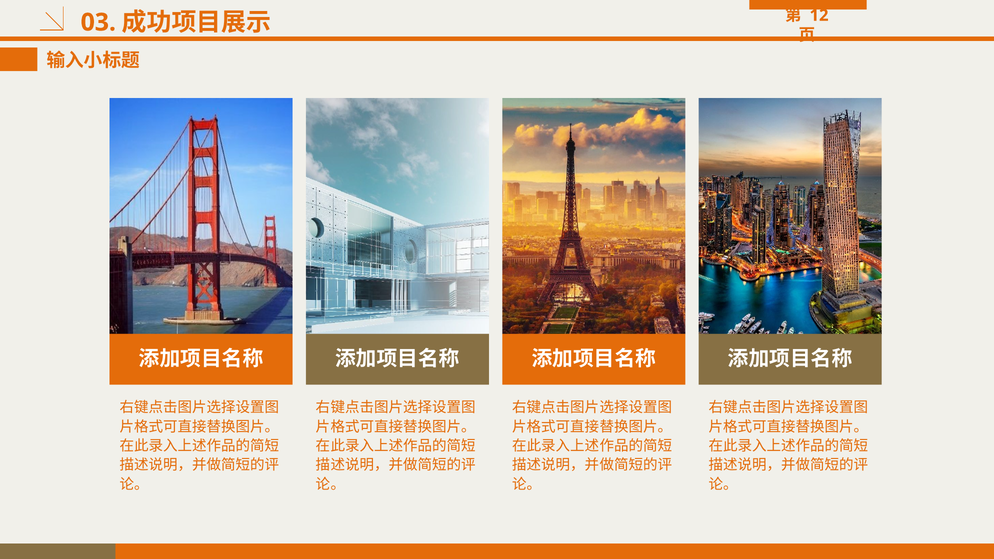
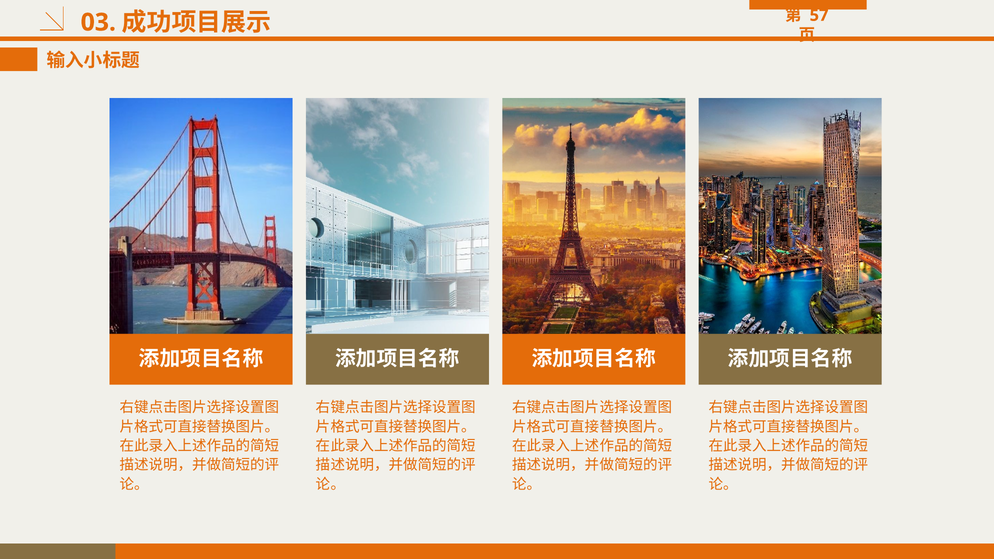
12: 12 -> 57
